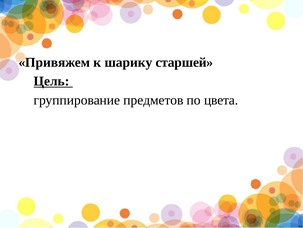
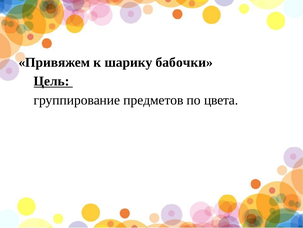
старшей: старшей -> бабочки
